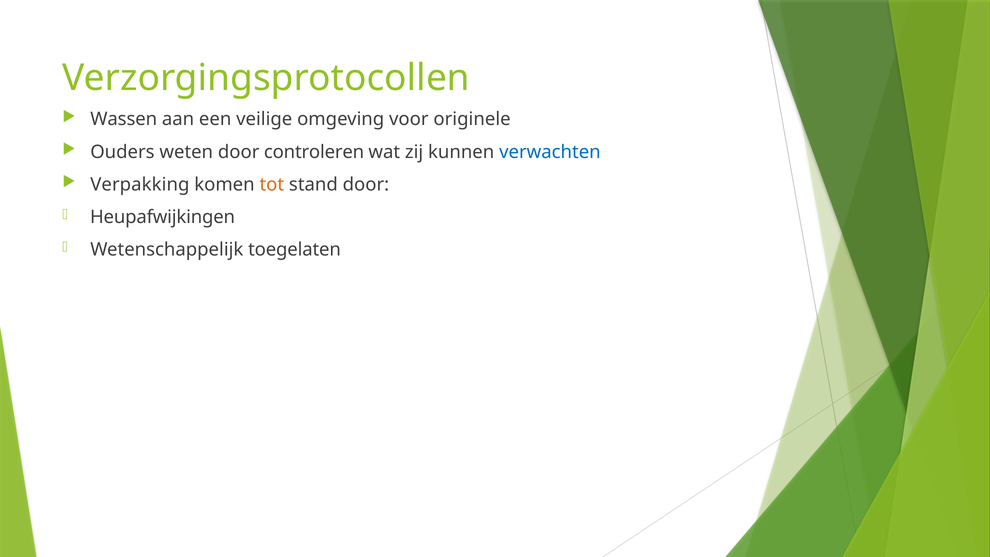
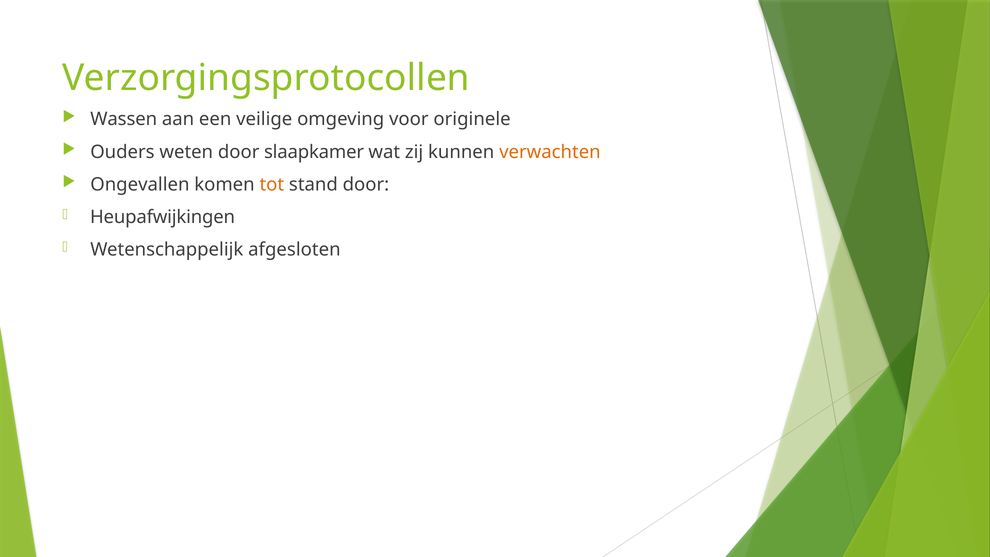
controleren: controleren -> slaapkamer
verwachten colour: blue -> orange
Verpakking: Verpakking -> Ongevallen
toegelaten: toegelaten -> afgesloten
